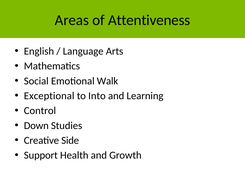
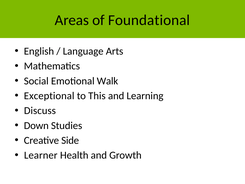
Attentiveness: Attentiveness -> Foundational
Into: Into -> This
Control: Control -> Discuss
Support: Support -> Learner
